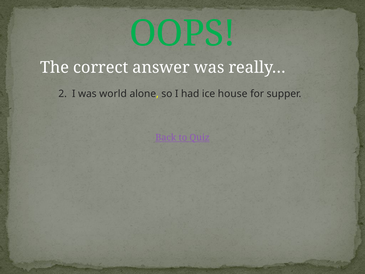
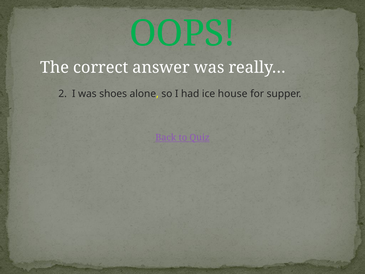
world: world -> shoes
